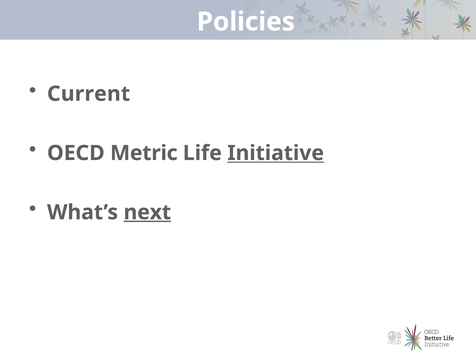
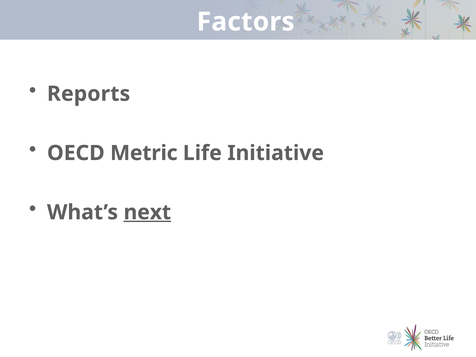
Policies: Policies -> Factors
Current: Current -> Reports
Initiative underline: present -> none
